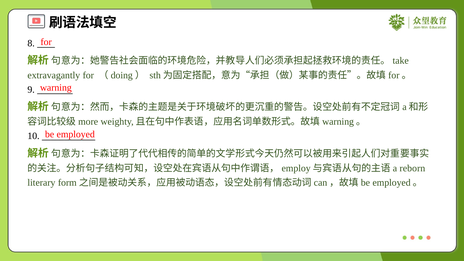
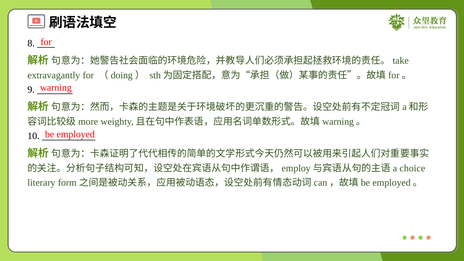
reborn: reborn -> choice
